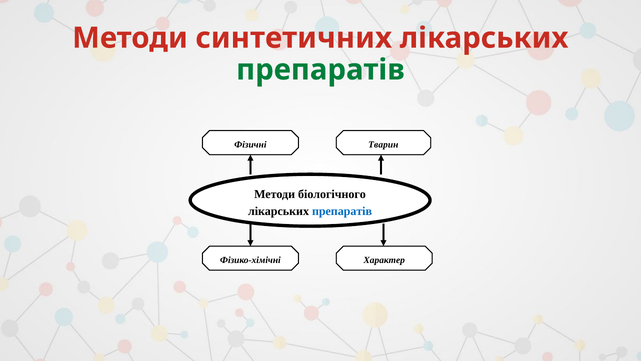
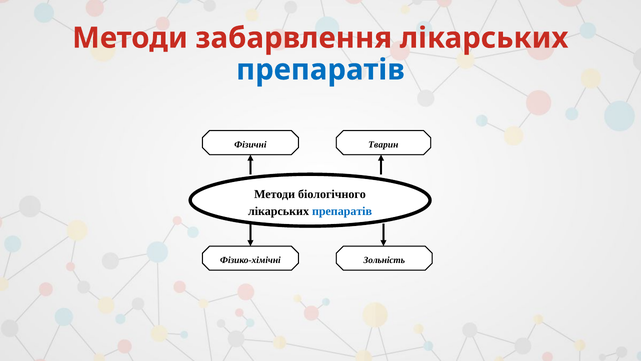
синтетичних: синтетичних -> забарвлення
препаратів at (320, 70) colour: green -> blue
Характер: Характер -> Зольність
